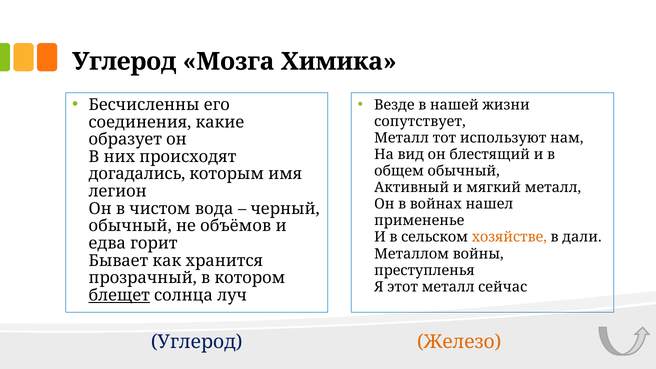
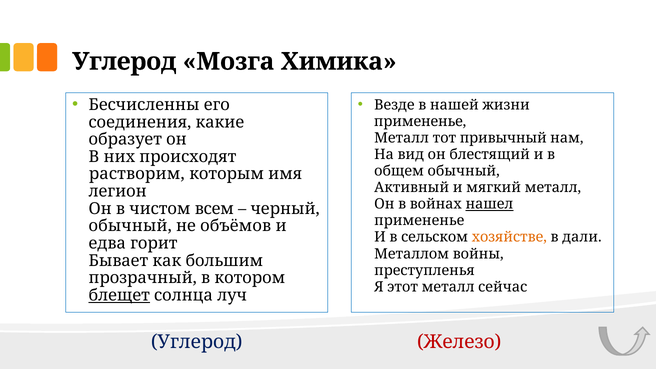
сопутствует at (420, 122): сопутствует -> примененье
используют: используют -> привычный
догадались: догадались -> растворим
нашел underline: none -> present
вода: вода -> всем
хранится: хранится -> большим
Железо colour: orange -> red
